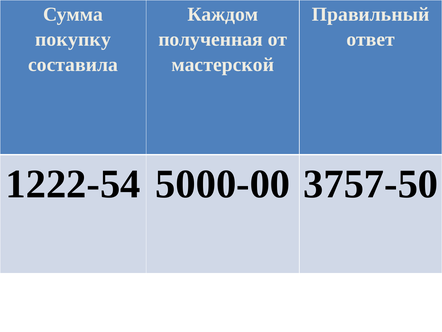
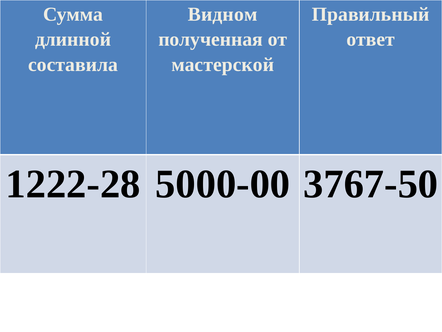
Каждом: Каждом -> Видном
покупку: покупку -> длинной
1222-54: 1222-54 -> 1222-28
3757-50: 3757-50 -> 3767-50
